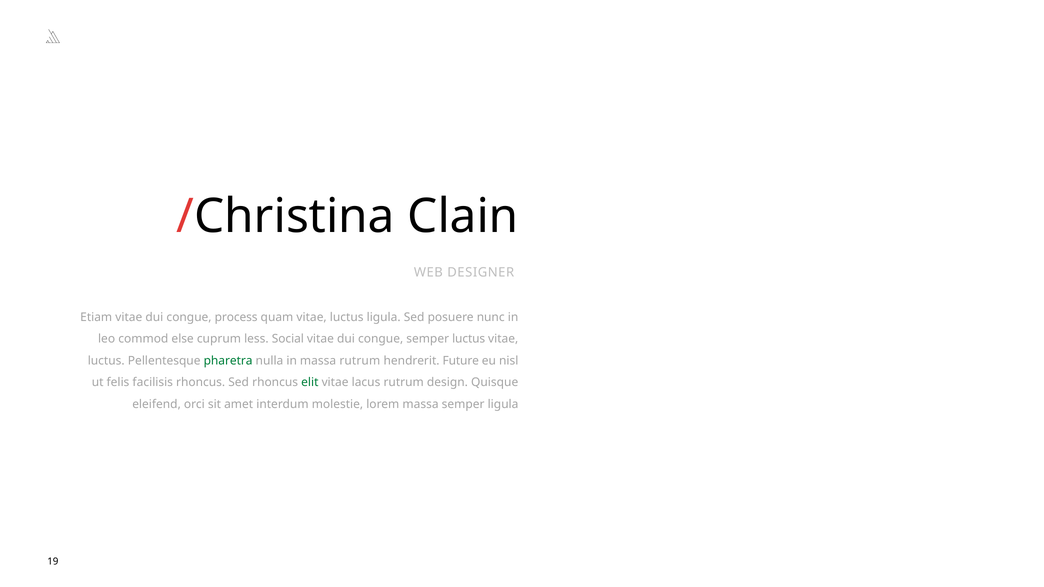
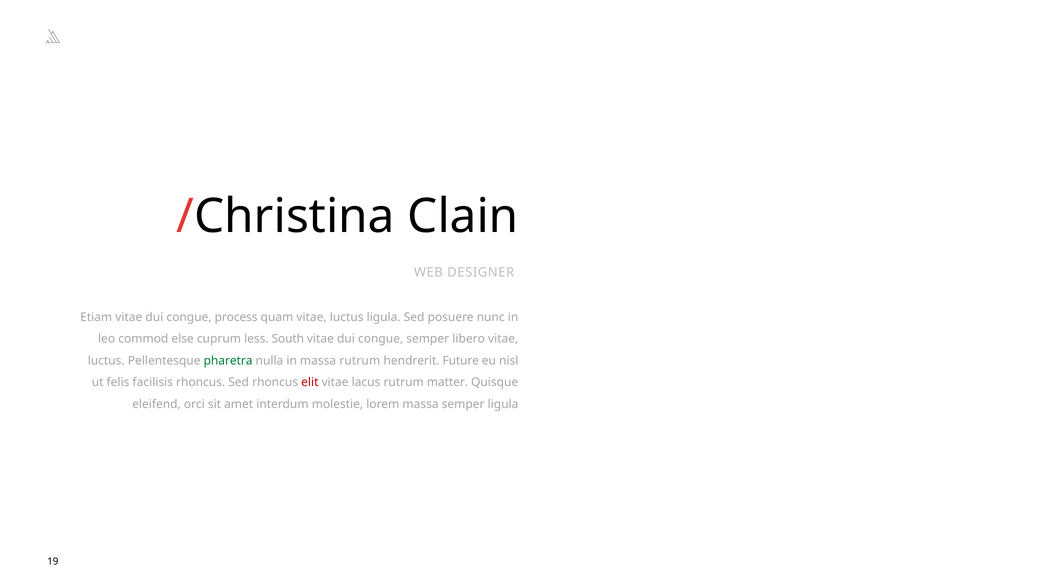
Social: Social -> South
semper luctus: luctus -> libero
elit colour: green -> red
design: design -> matter
